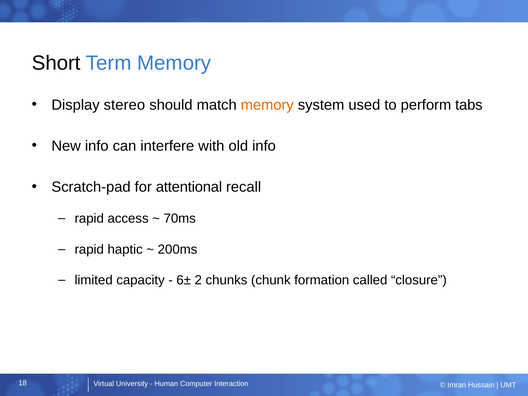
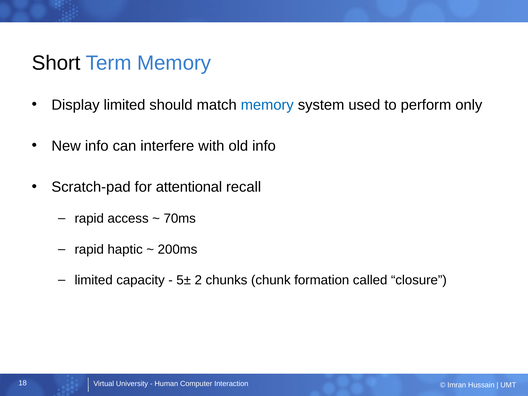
Display stereo: stereo -> limited
memory at (267, 105) colour: orange -> blue
tabs: tabs -> only
6±: 6± -> 5±
